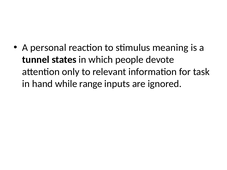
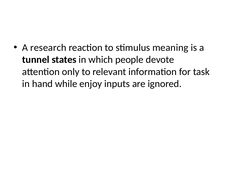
personal: personal -> research
range: range -> enjoy
